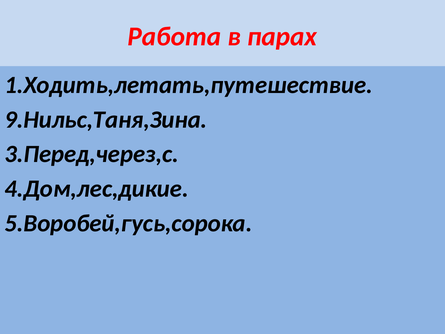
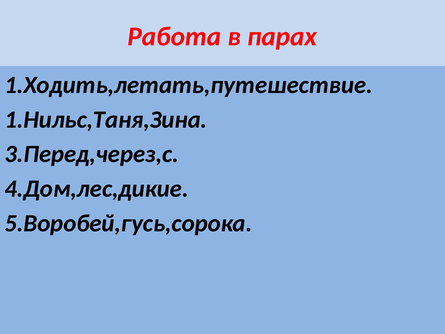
9.Нильс,Таня,Зина: 9.Нильс,Таня,Зина -> 1.Нильс,Таня,Зина
